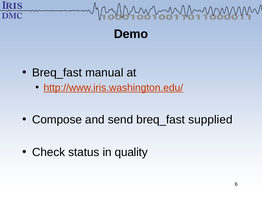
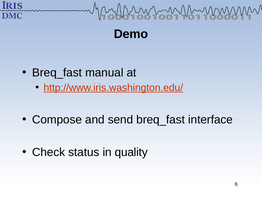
supplied: supplied -> interface
